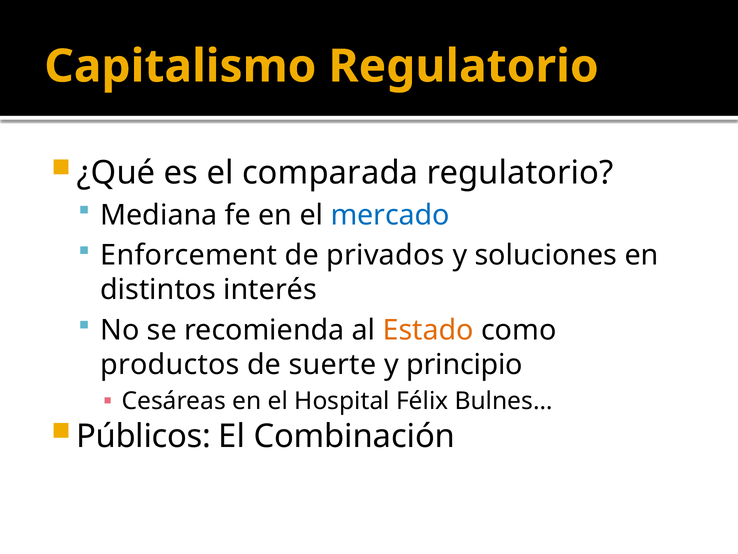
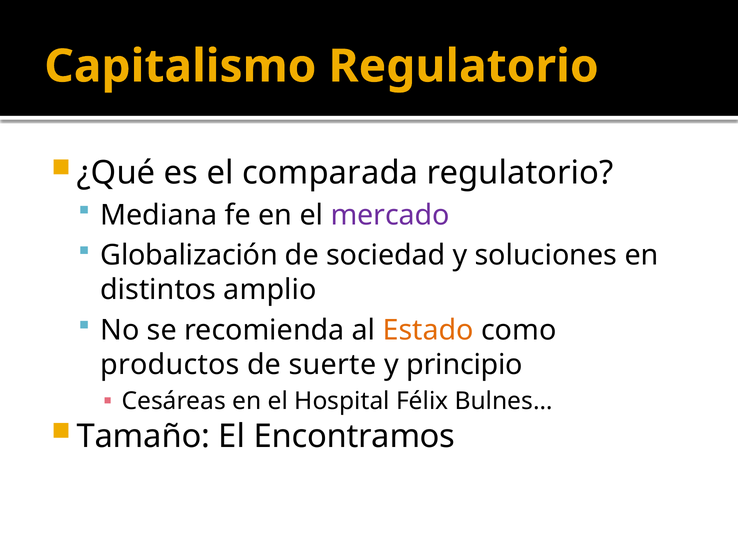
mercado colour: blue -> purple
Enforcement: Enforcement -> Globalización
privados: privados -> sociedad
interés: interés -> amplio
Públicos: Públicos -> Tamaño
Combinación: Combinación -> Encontramos
